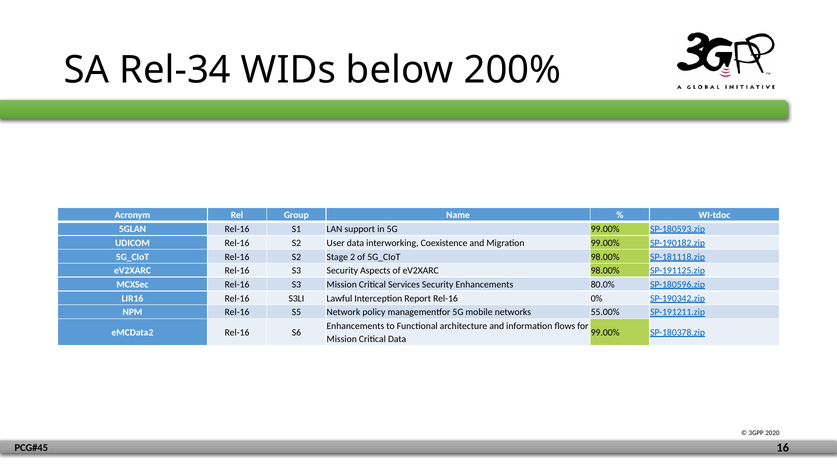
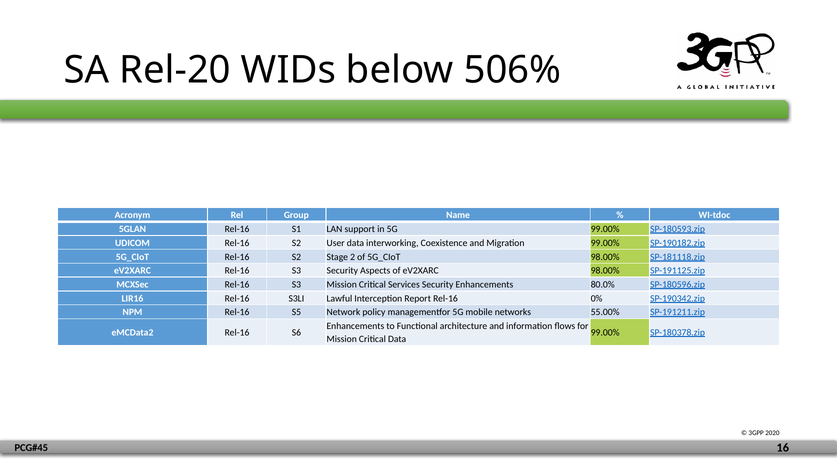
Rel-34: Rel-34 -> Rel-20
200%: 200% -> 506%
